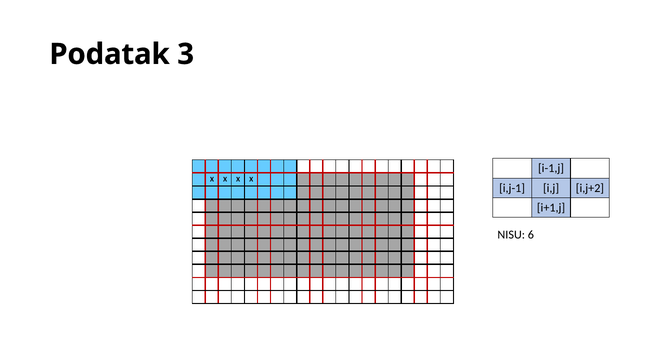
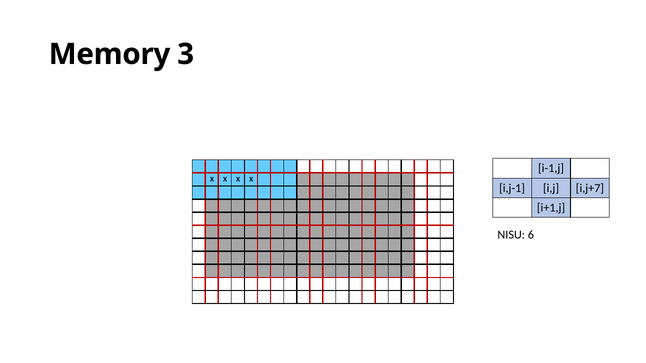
Podatak: Podatak -> Memory
i,j+2: i,j+2 -> i,j+7
